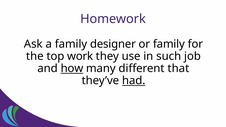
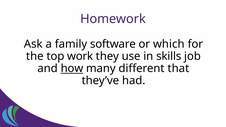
designer: designer -> software
or family: family -> which
such: such -> skills
had underline: present -> none
